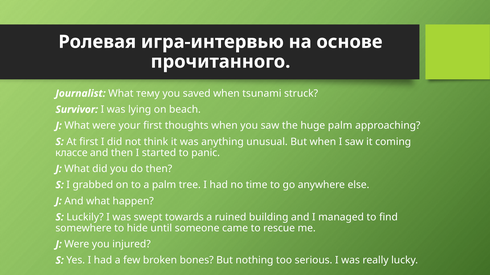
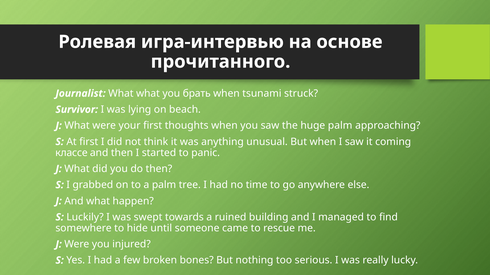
What тему: тему -> what
saved: saved -> брать
